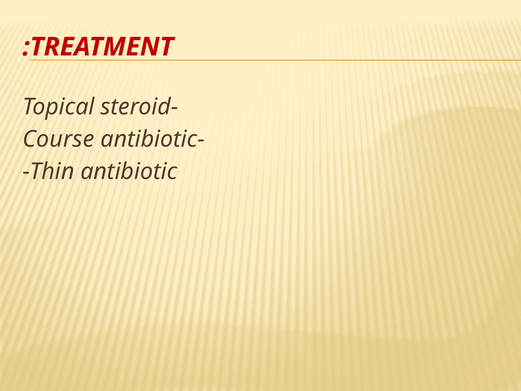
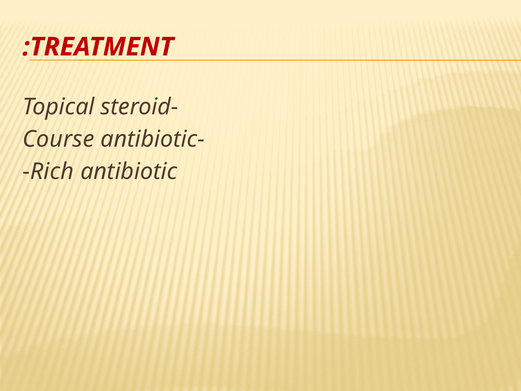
Thin: Thin -> Rich
